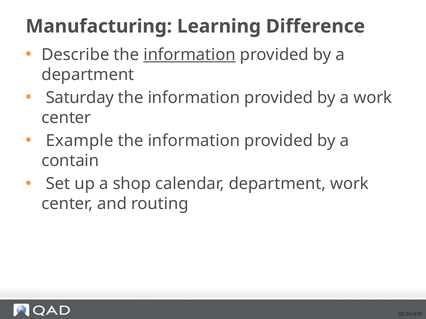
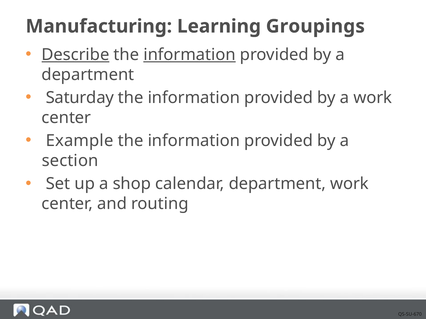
Difference: Difference -> Groupings
Describe underline: none -> present
contain: contain -> section
